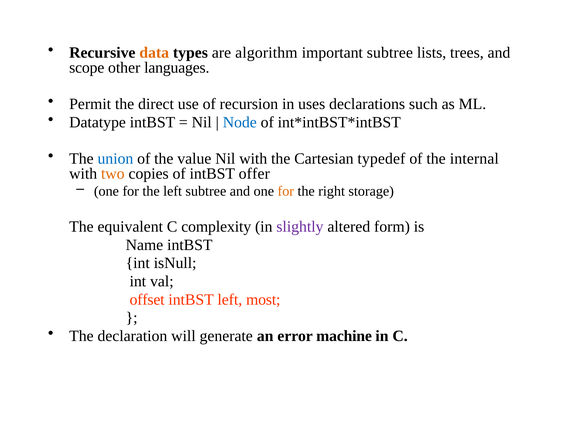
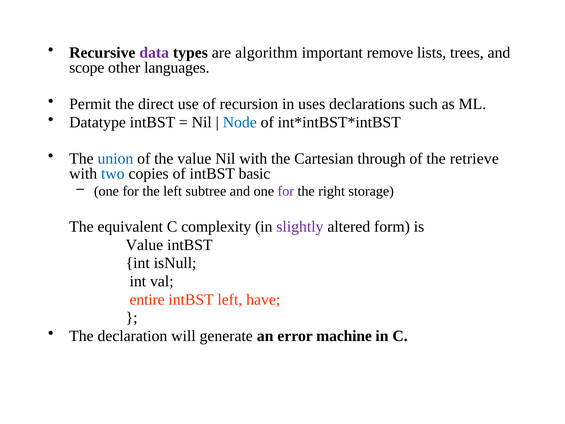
data colour: orange -> purple
important subtree: subtree -> remove
typedef: typedef -> through
internal: internal -> retrieve
two colour: orange -> blue
offer: offer -> basic
for at (286, 191) colour: orange -> purple
Name at (144, 245): Name -> Value
offset: offset -> entire
most: most -> have
